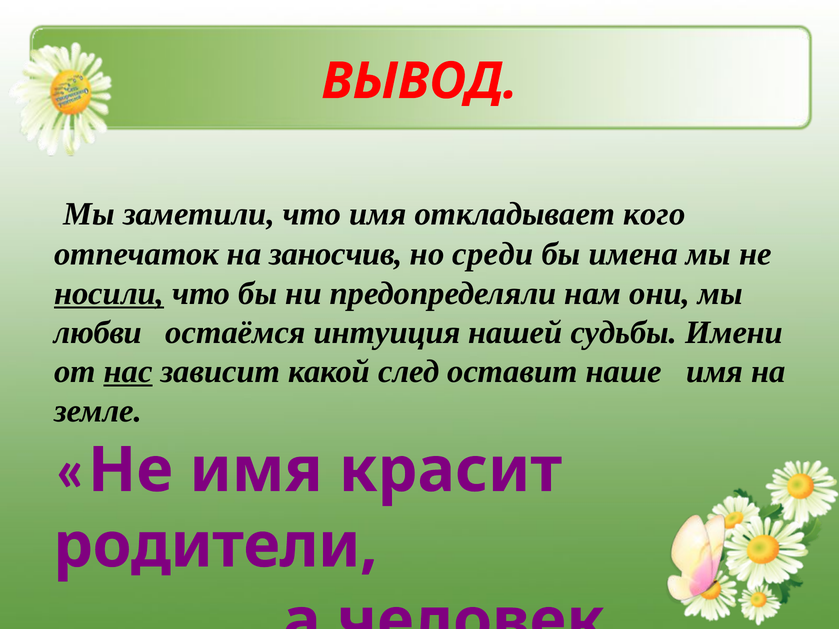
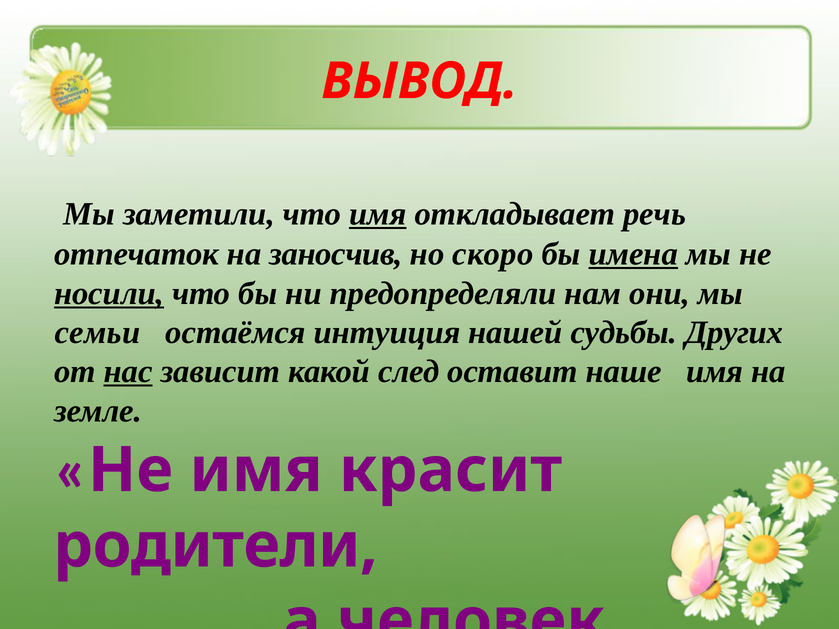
имя at (378, 214) underline: none -> present
кого: кого -> речь
среди: среди -> скоро
имена underline: none -> present
любви: любви -> семьи
Имени: Имени -> Других
